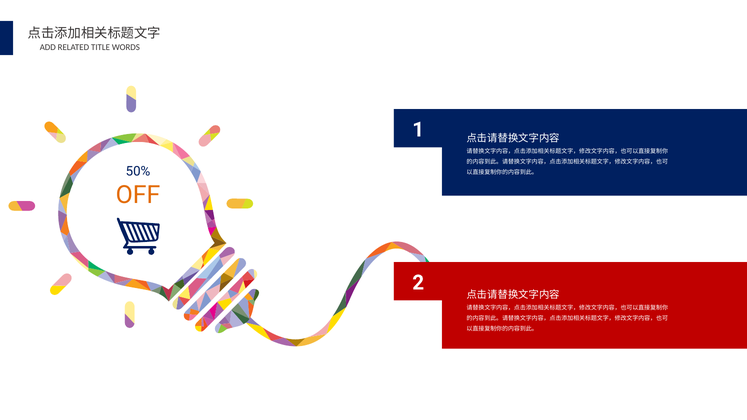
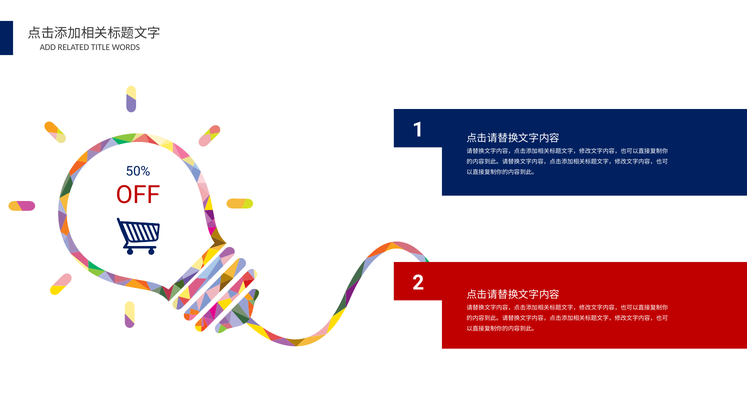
OFF colour: orange -> red
